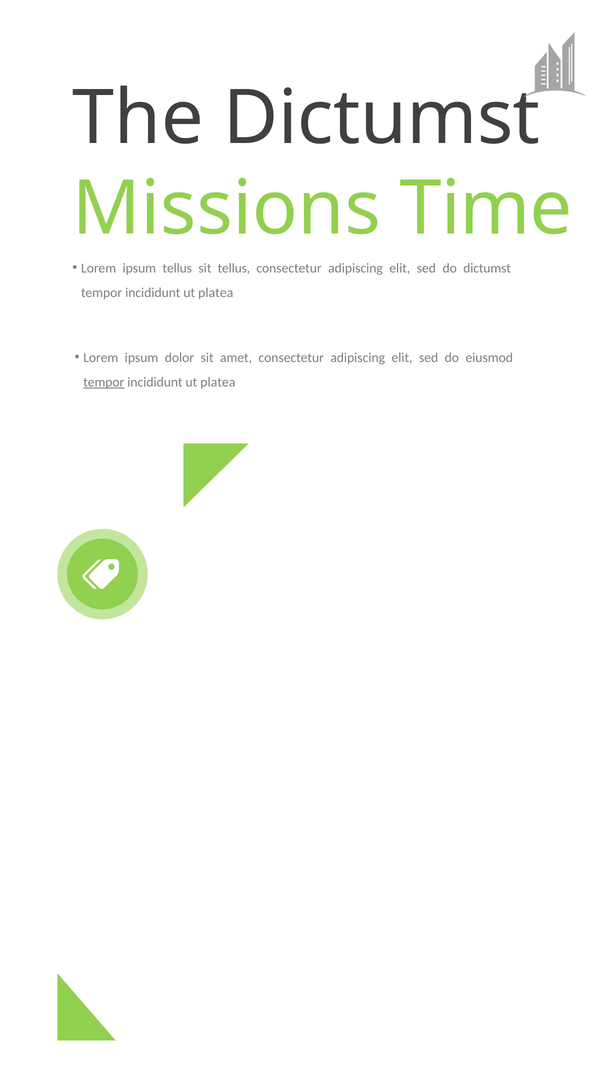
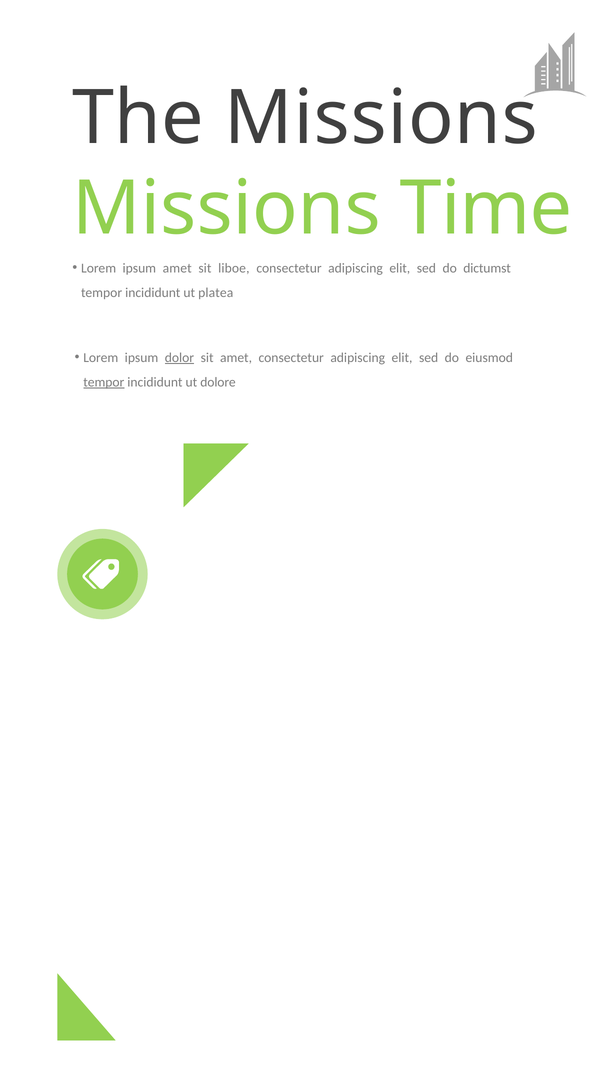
The Dictumst: Dictumst -> Missions
ipsum tellus: tellus -> amet
sit tellus: tellus -> liboe
dolor underline: none -> present
platea at (218, 382): platea -> dolore
